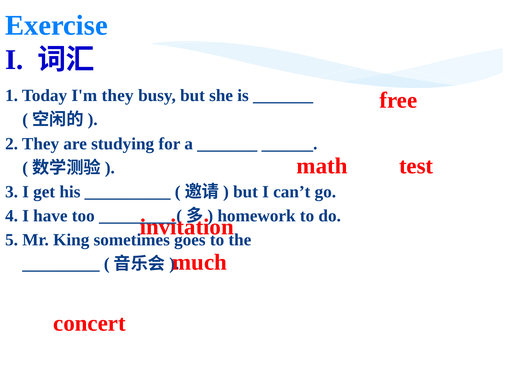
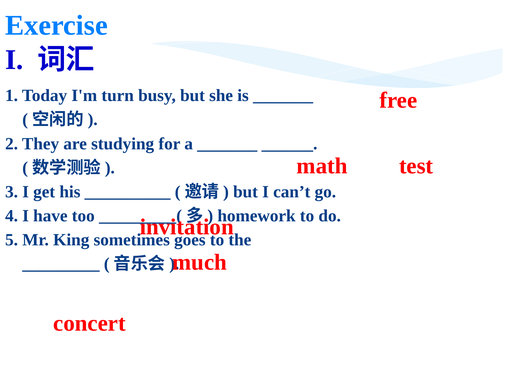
I'm they: they -> turn
